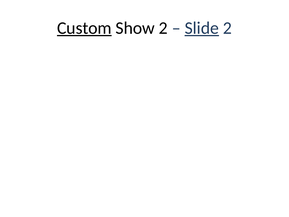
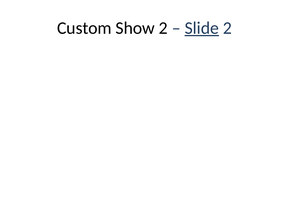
Custom underline: present -> none
